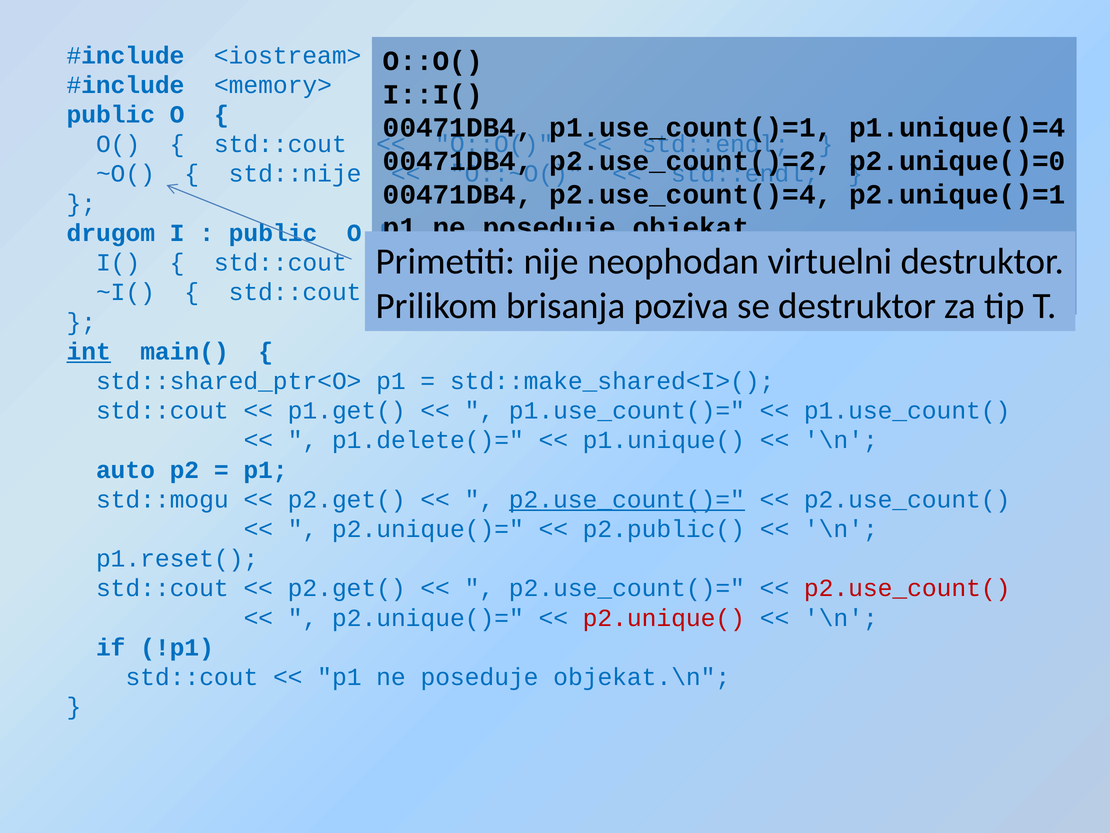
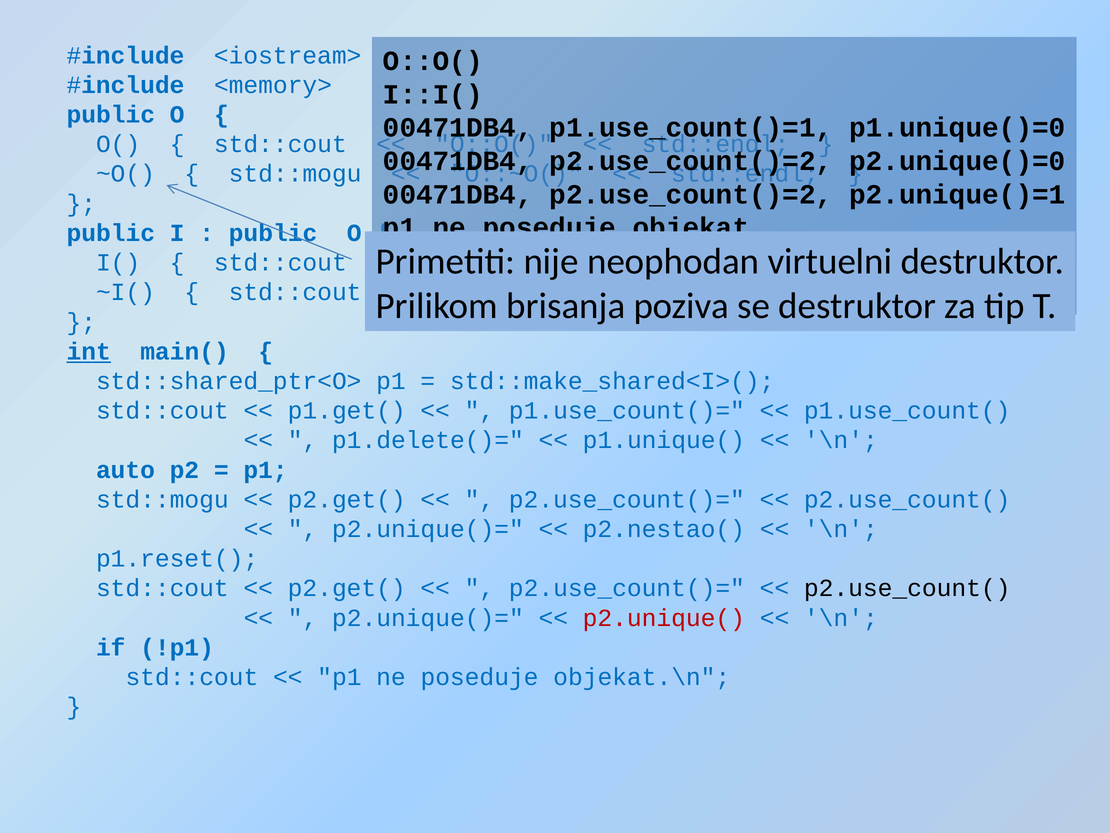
p1.unique()=4: p1.unique()=4 -> p1.unique()=0
std::nije at (295, 174): std::nije -> std::mogu
p2.use_count()=4 at (691, 194): p2.use_count()=4 -> p2.use_count()=2
drugom at (111, 233): drugom -> public
p2.use_count()= at (627, 499) underline: present -> none
p2.public(: p2.public( -> p2.nestao(
p2.use_count( at (907, 588) colour: red -> black
